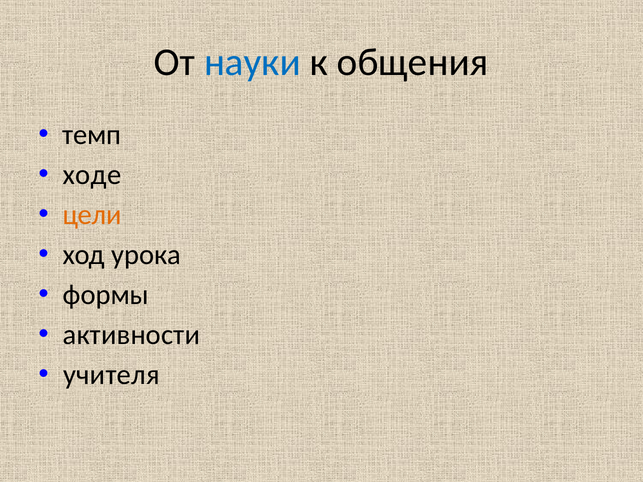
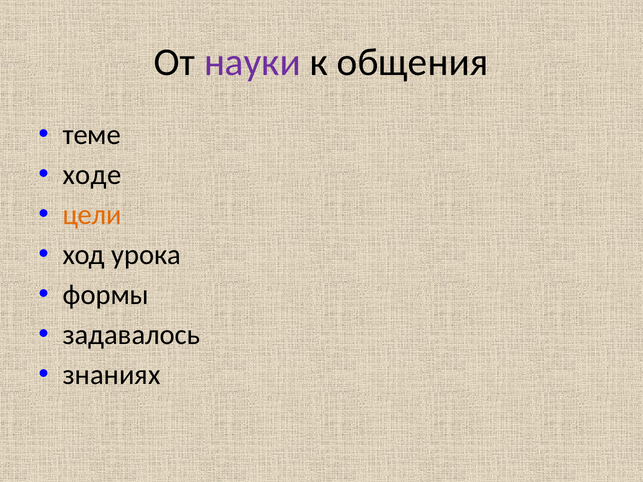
науки colour: blue -> purple
темп: темп -> теме
активности: активности -> задавалось
учителя: учителя -> знаниях
